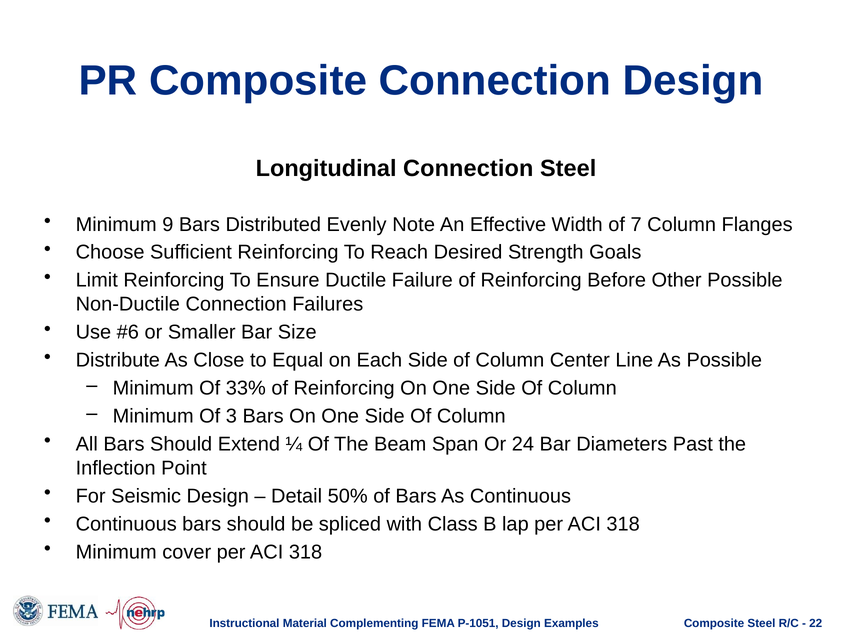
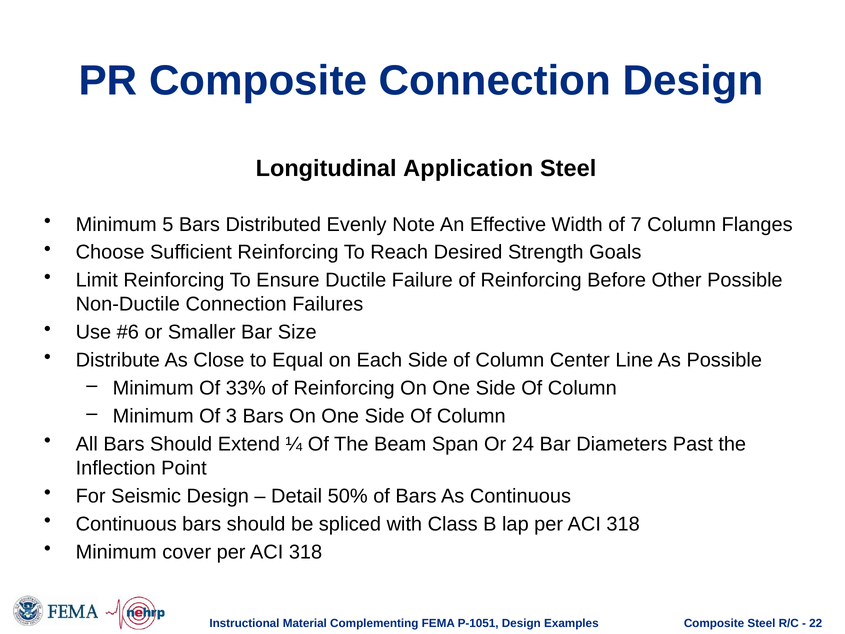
Longitudinal Connection: Connection -> Application
9: 9 -> 5
